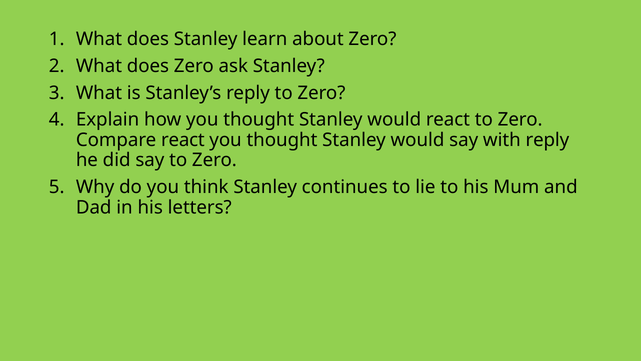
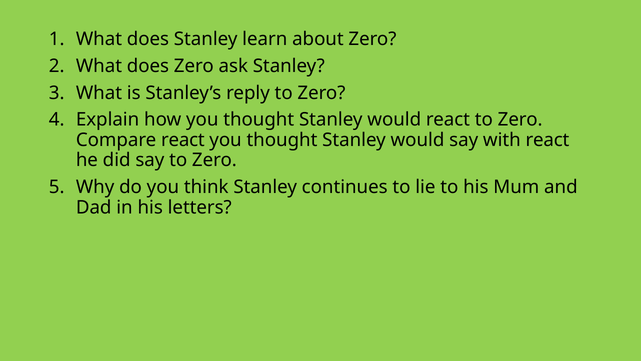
with reply: reply -> react
